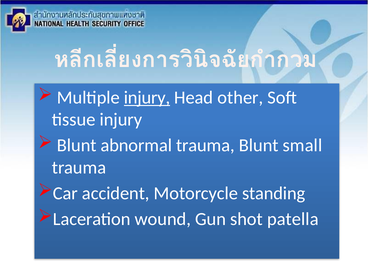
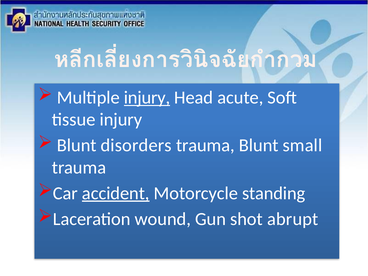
other: other -> acute
abnormal: abnormal -> disorders
accident underline: none -> present
patella: patella -> abrupt
